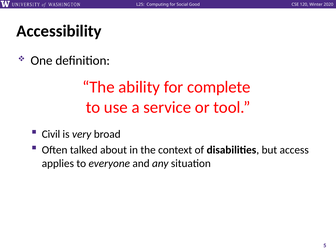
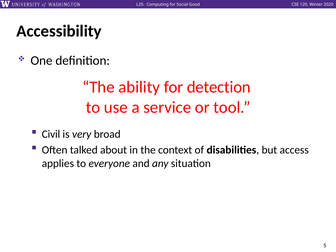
complete: complete -> detection
